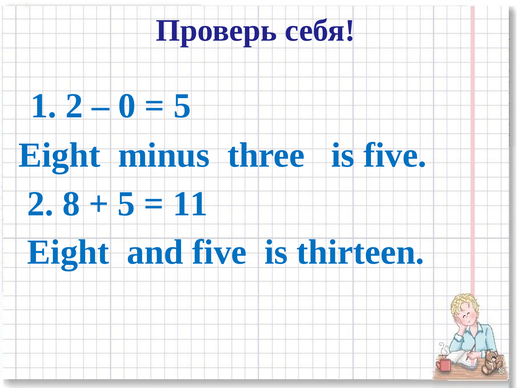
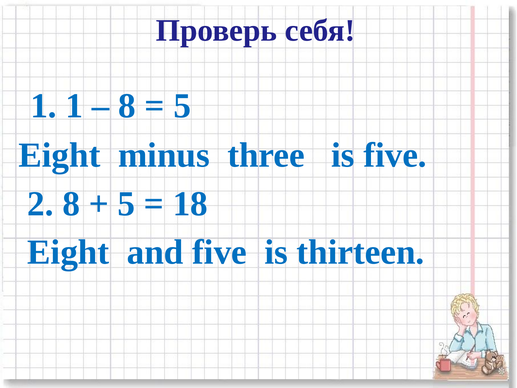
1 2: 2 -> 1
0 at (127, 106): 0 -> 8
11: 11 -> 18
